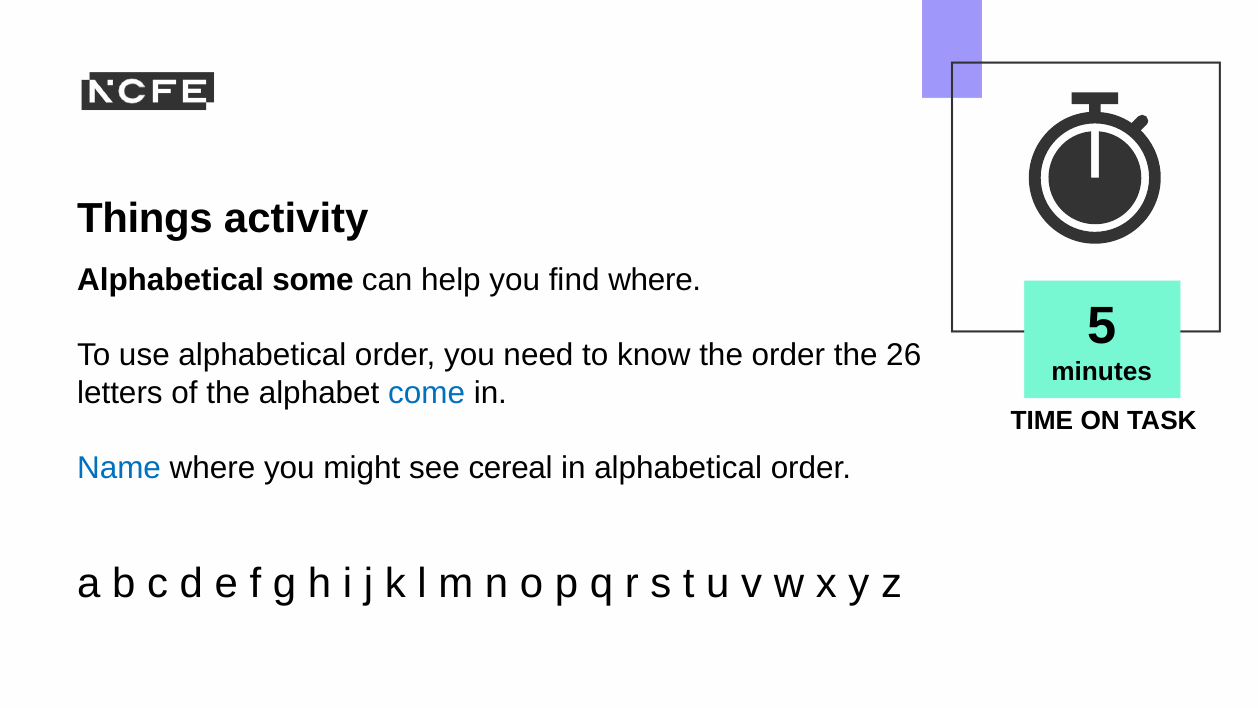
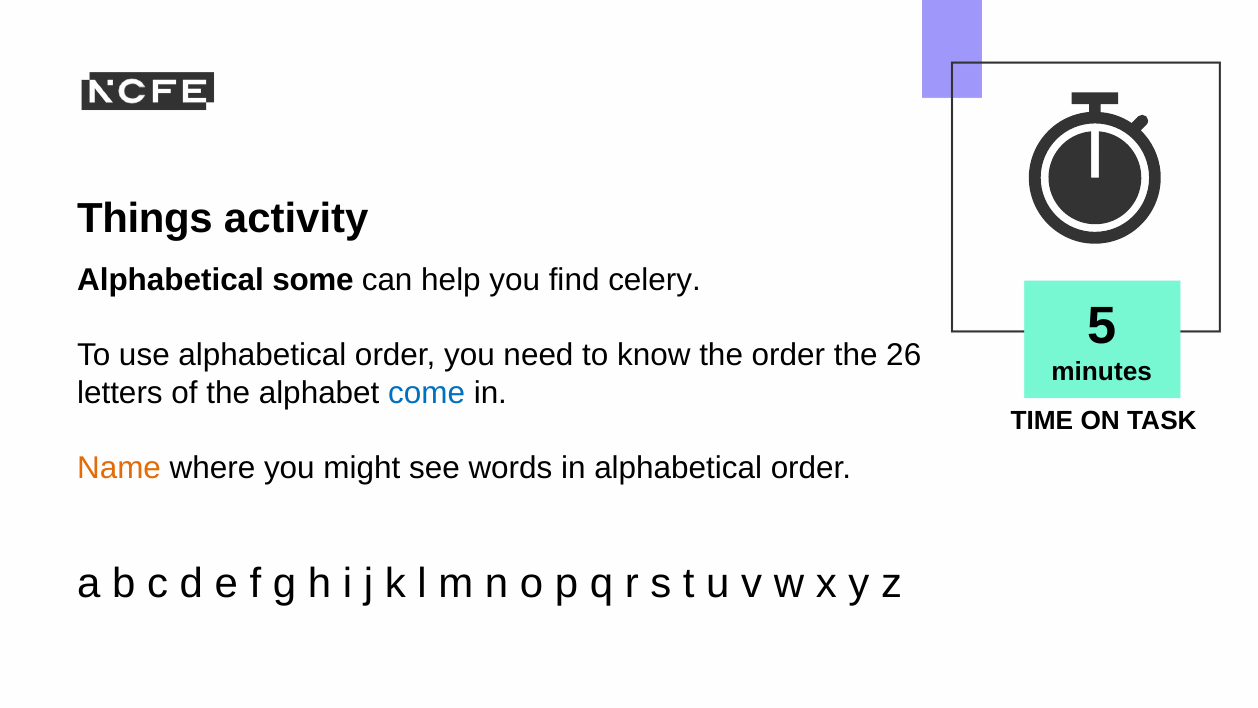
find where: where -> celery
Name colour: blue -> orange
cereal: cereal -> words
